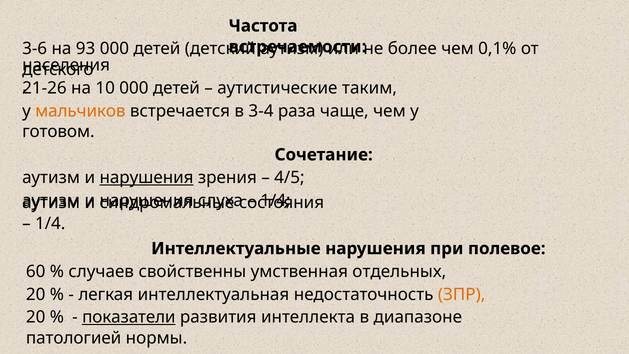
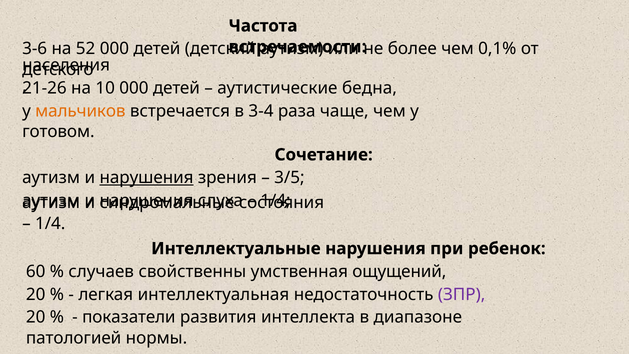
93: 93 -> 52
таким: таким -> бедна
4/5: 4/5 -> 3/5
полевое: полевое -> ребенок
отдельных: отдельных -> ощущений
ЗПР colour: orange -> purple
показатели underline: present -> none
